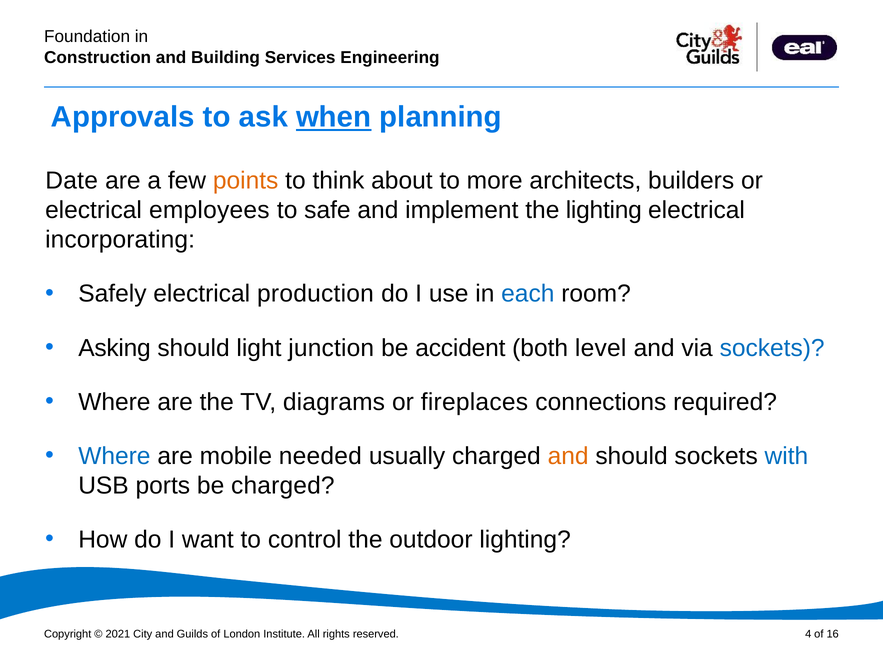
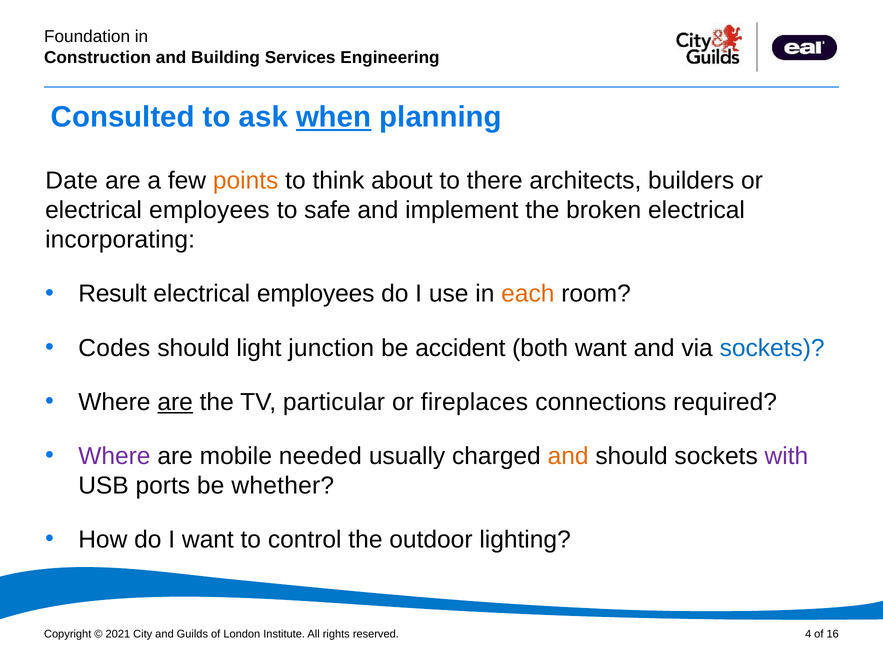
Approvals: Approvals -> Consulted
more: more -> there
the lighting: lighting -> broken
Safely: Safely -> Result
production at (315, 294): production -> employees
each colour: blue -> orange
Asking: Asking -> Codes
both level: level -> want
are at (175, 402) underline: none -> present
diagrams: diagrams -> particular
Where at (114, 456) colour: blue -> purple
with colour: blue -> purple
be charged: charged -> whether
